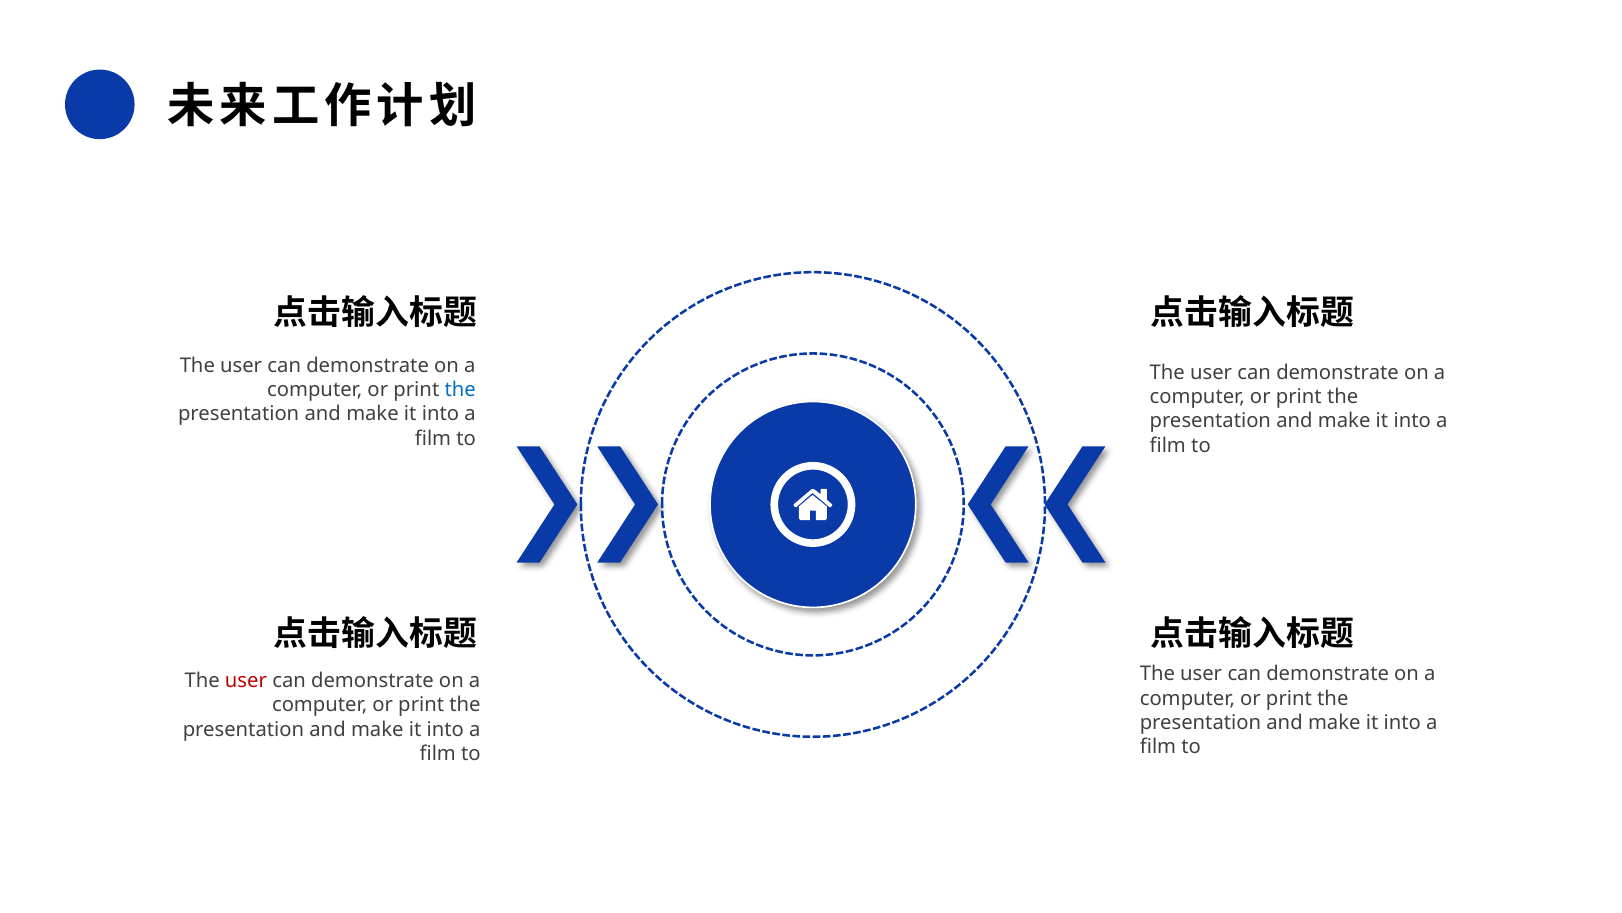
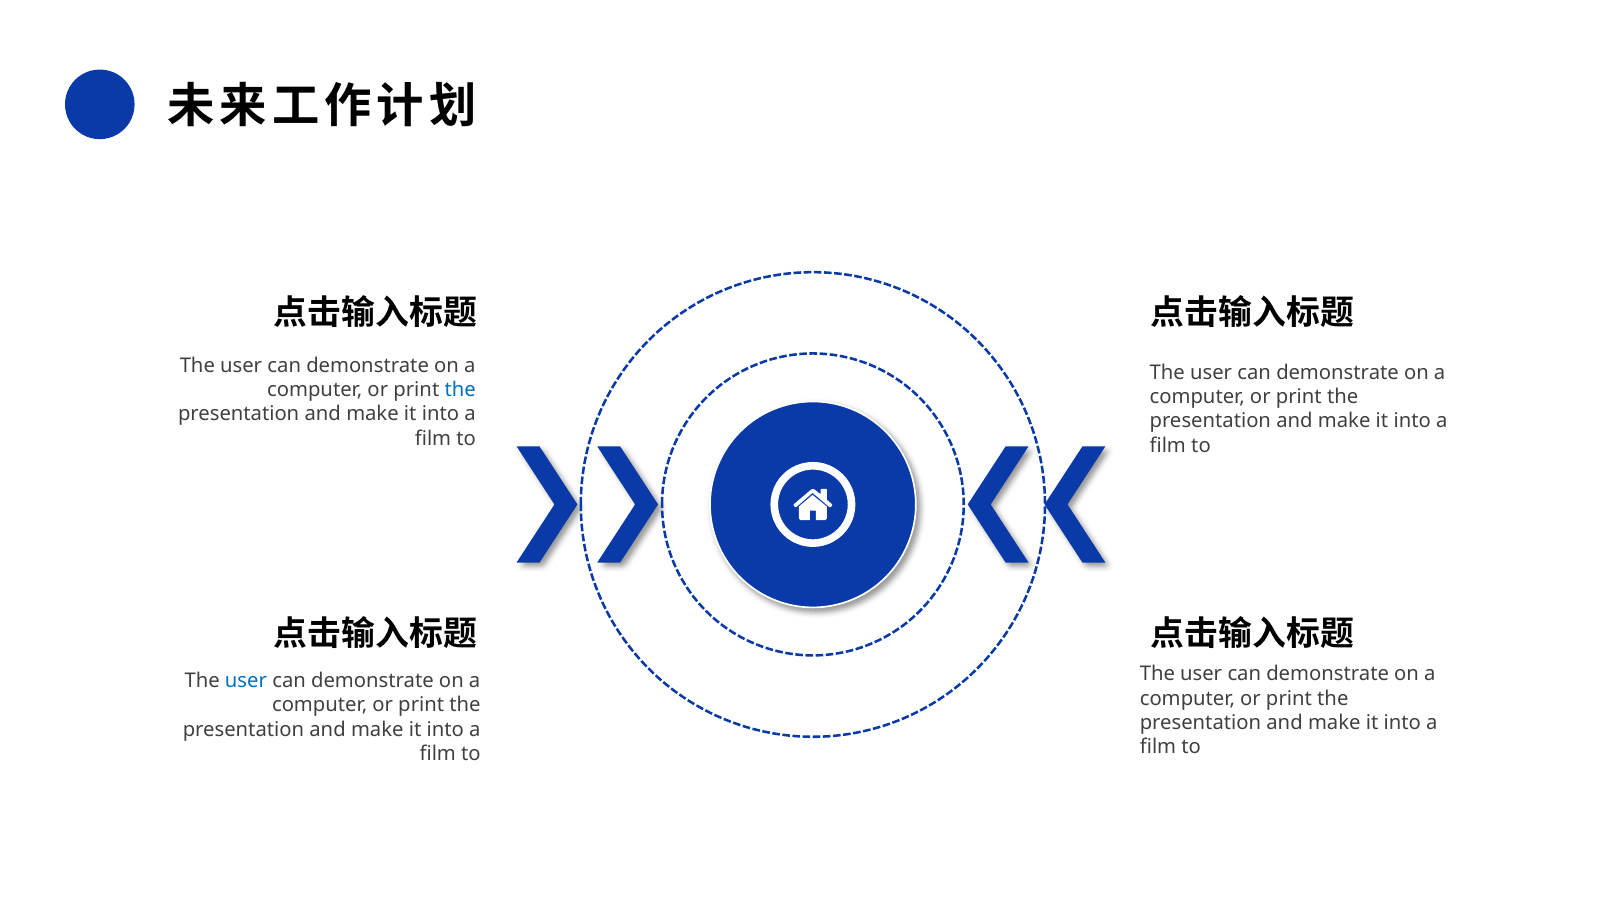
user at (246, 680) colour: red -> blue
